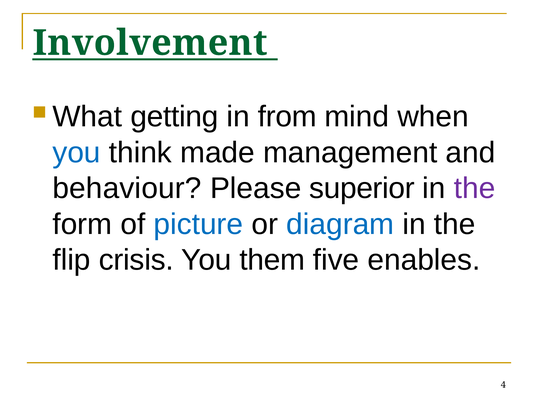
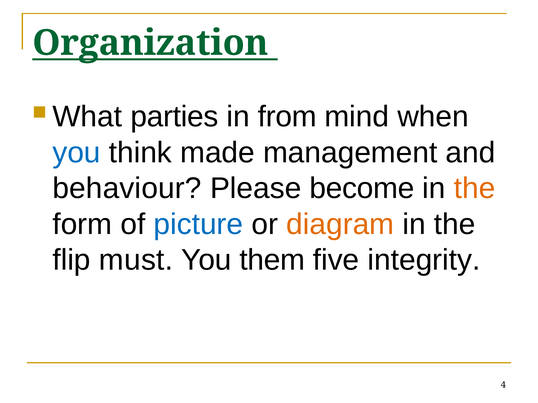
Involvement: Involvement -> Organization
getting: getting -> parties
superior: superior -> become
the at (475, 189) colour: purple -> orange
diagram colour: blue -> orange
crisis: crisis -> must
enables: enables -> integrity
